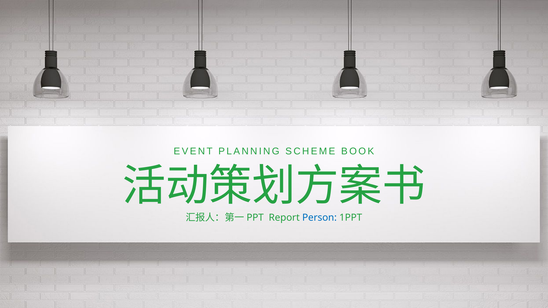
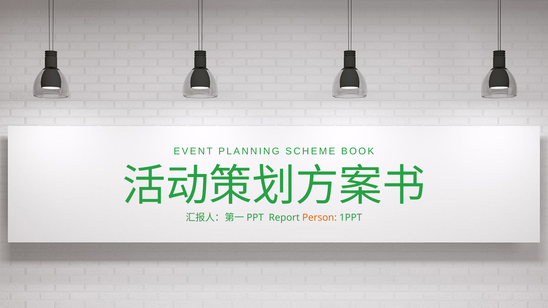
Person colour: blue -> orange
